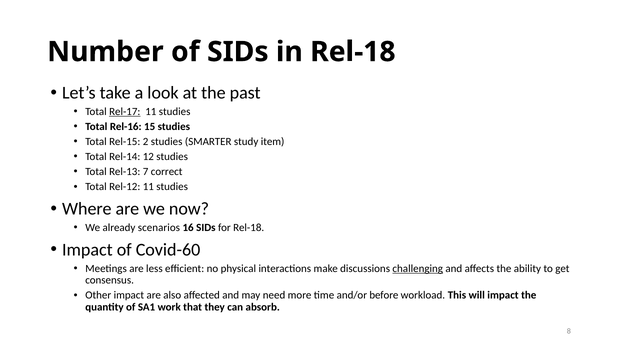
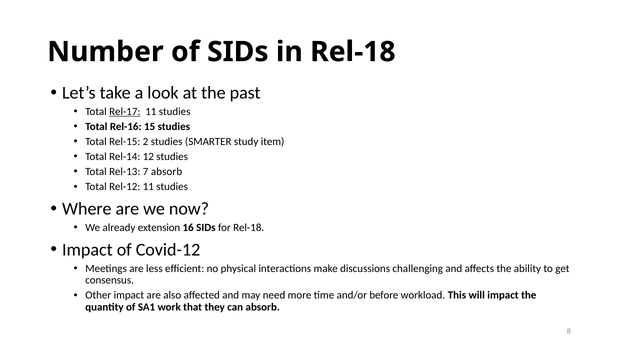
7 correct: correct -> absorb
scenarios: scenarios -> extension
Covid-60: Covid-60 -> Covid-12
challenging underline: present -> none
